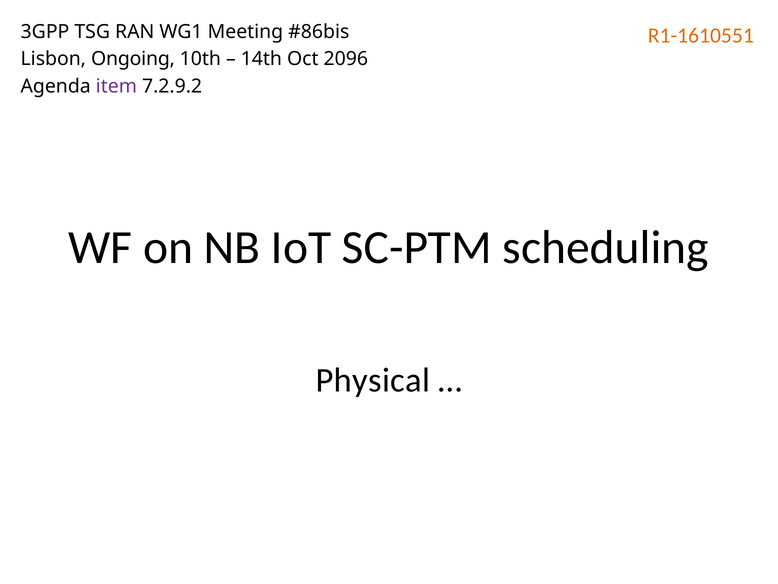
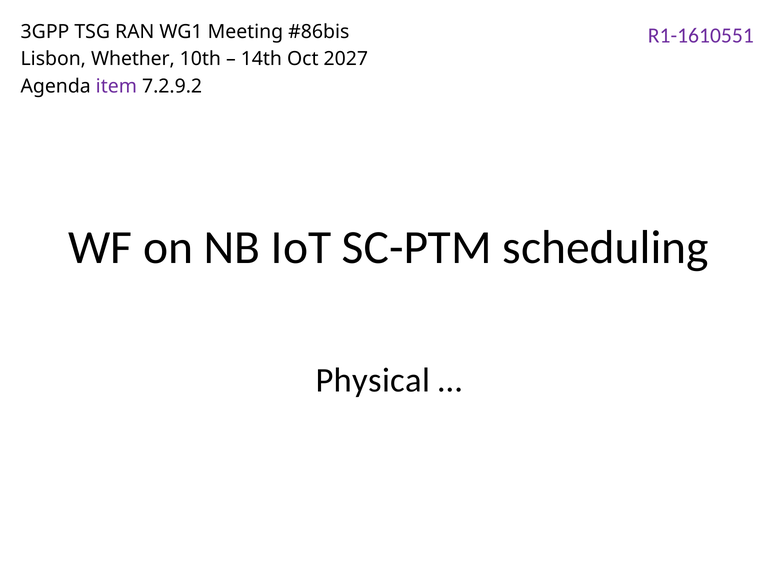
R1-1610551 colour: orange -> purple
Ongoing: Ongoing -> Whether
2096: 2096 -> 2027
